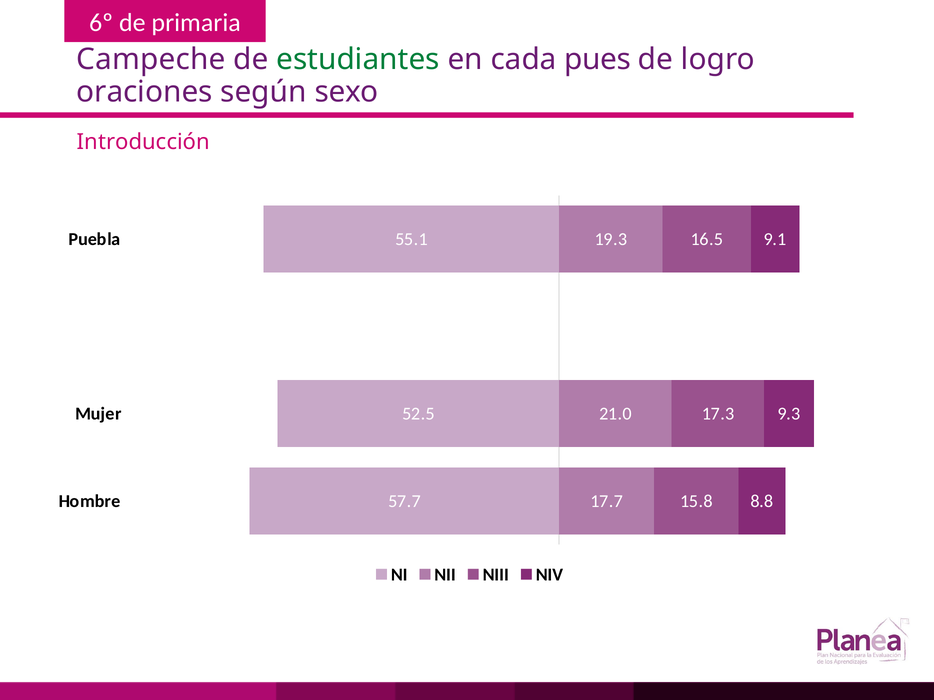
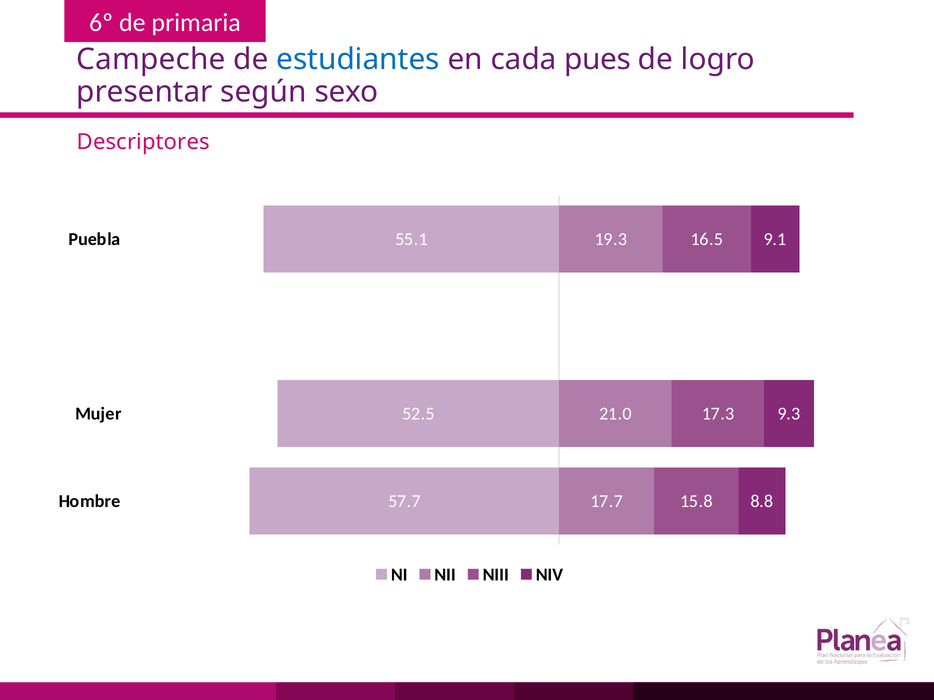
estudiantes colour: green -> blue
oraciones: oraciones -> presentar
Introducción: Introducción -> Descriptores
